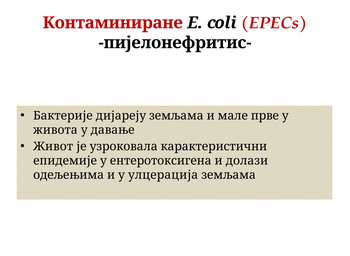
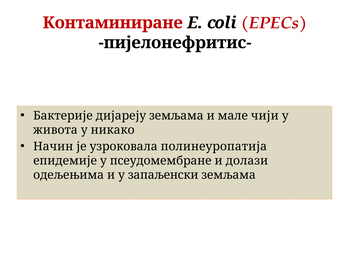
прве: прве -> чији
давање: давање -> никако
Живот: Живот -> Начин
карактеристични: карактеристични -> полинеуропатија
ентеротоксигена: ентеротоксигена -> псеудомембране
улцерација: улцерација -> запаљенски
